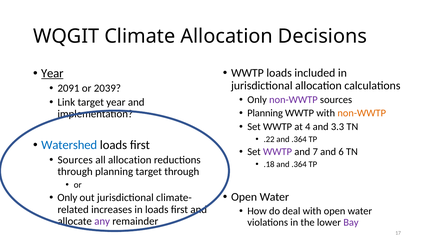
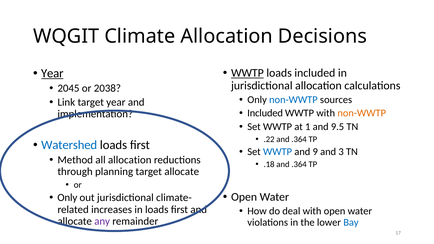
WWTP at (247, 73) underline: none -> present
2091: 2091 -> 2045
2039: 2039 -> 2038
non-WWTP at (293, 100) colour: purple -> blue
Planning at (265, 113): Planning -> Included
4: 4 -> 1
3.3: 3.3 -> 9.5
WWTP at (278, 152) colour: purple -> blue
7: 7 -> 9
6: 6 -> 3
Sources at (75, 160): Sources -> Method
target through: through -> allocate
Bay colour: purple -> blue
